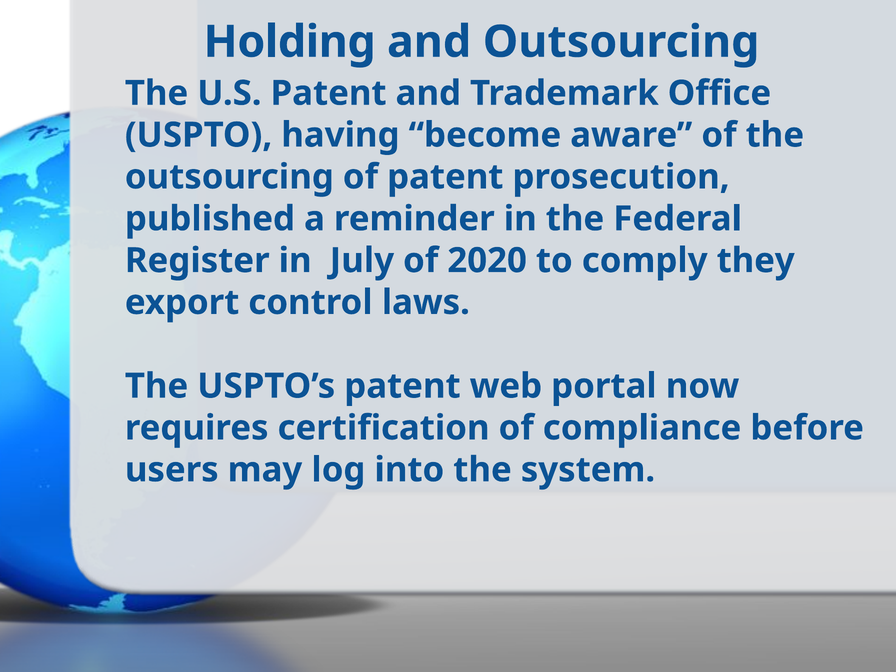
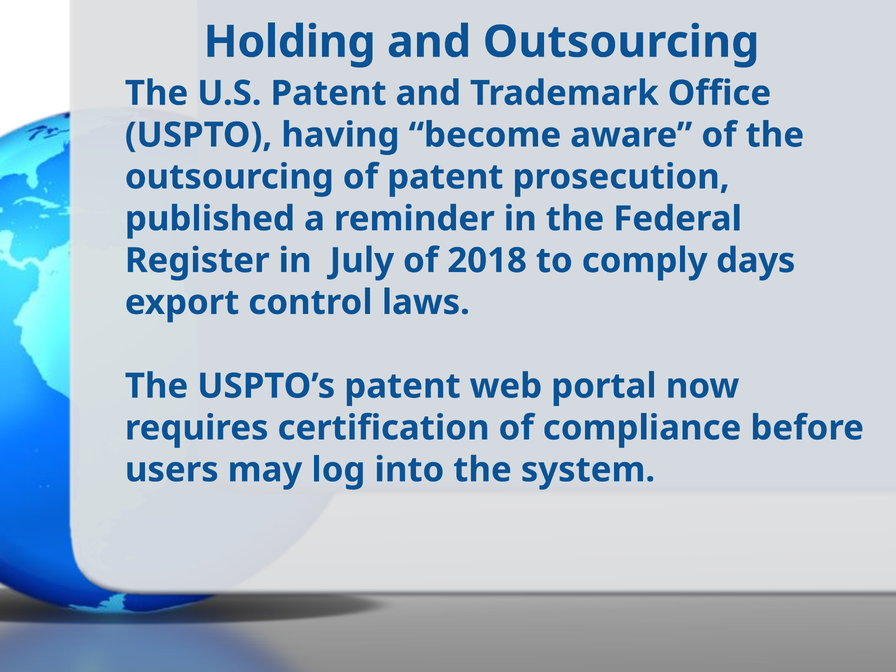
2020: 2020 -> 2018
they: they -> days
